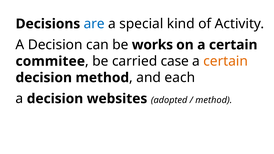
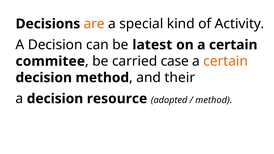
are colour: blue -> orange
works: works -> latest
each: each -> their
websites: websites -> resource
